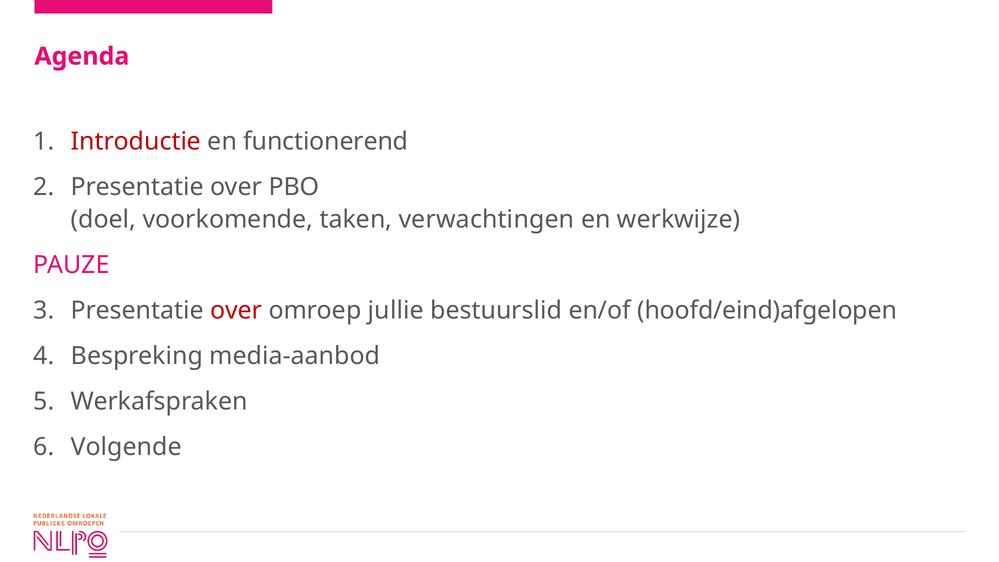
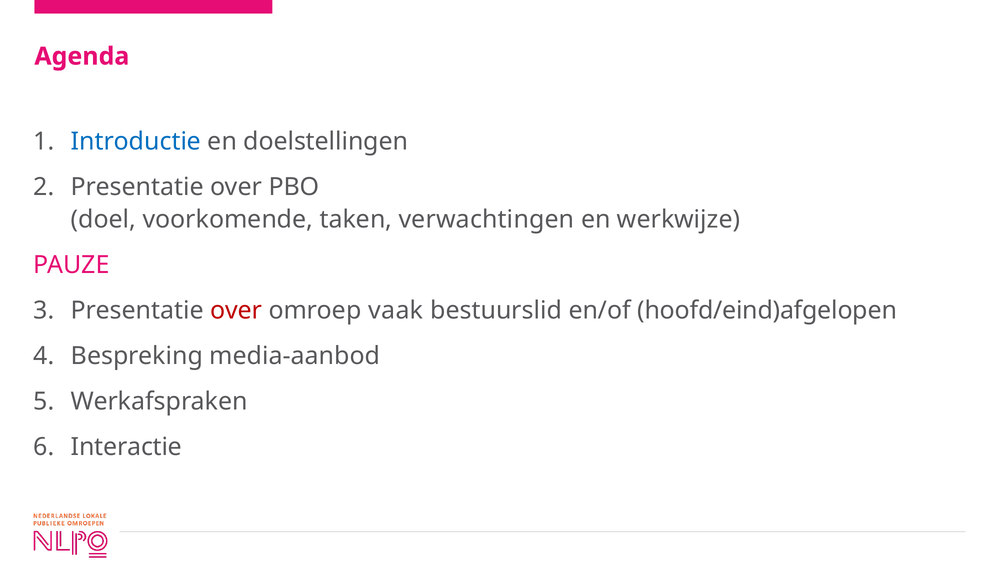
Introductie colour: red -> blue
functionerend: functionerend -> doelstellingen
jullie: jullie -> vaak
Volgende: Volgende -> Interactie
